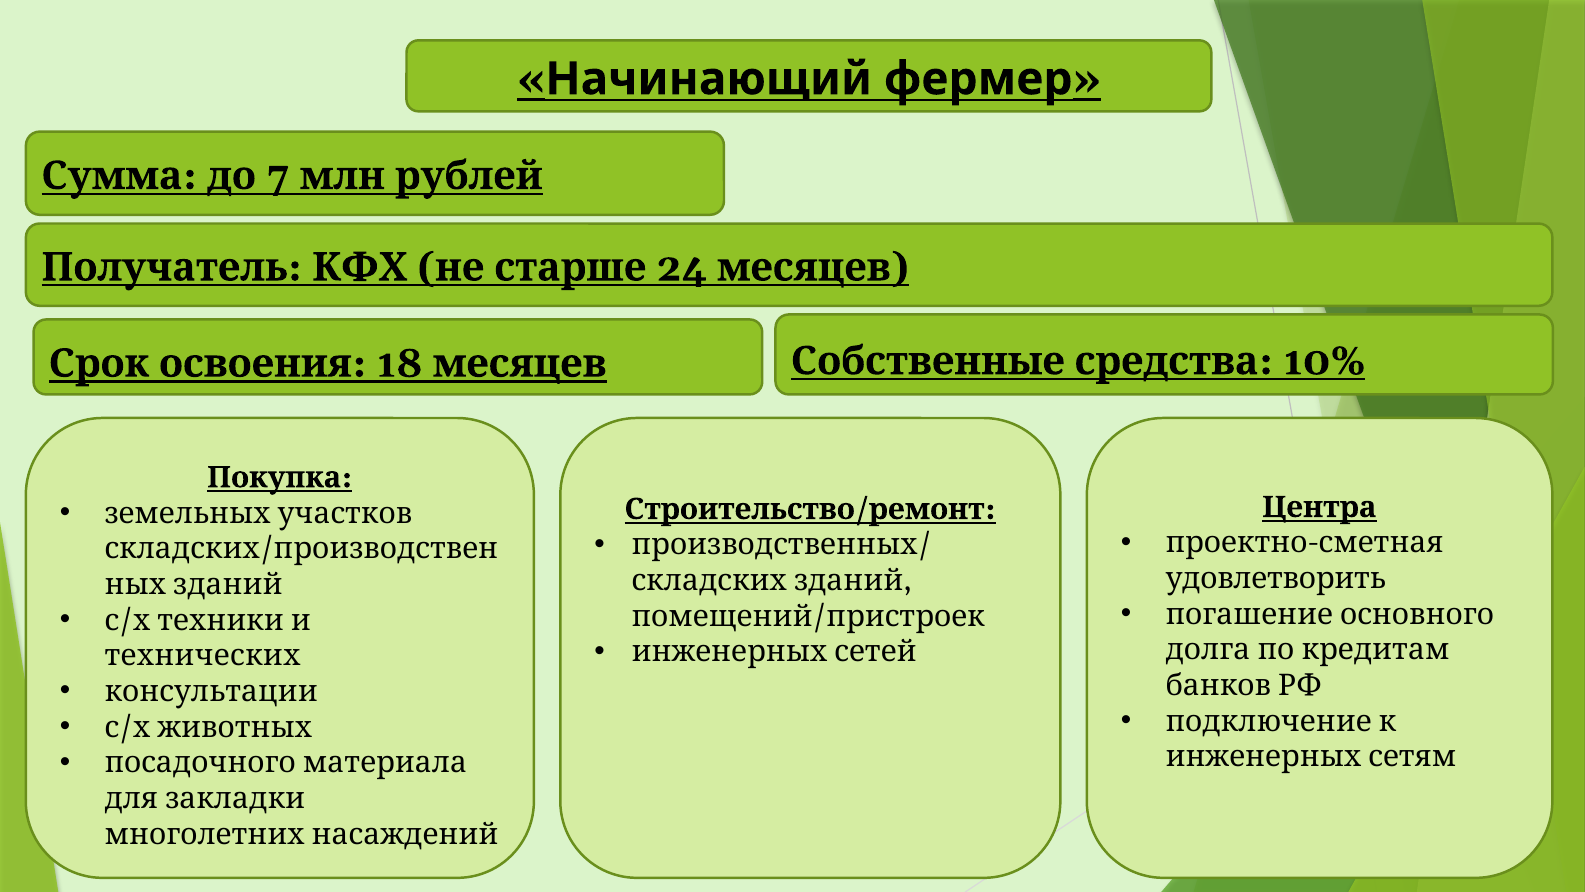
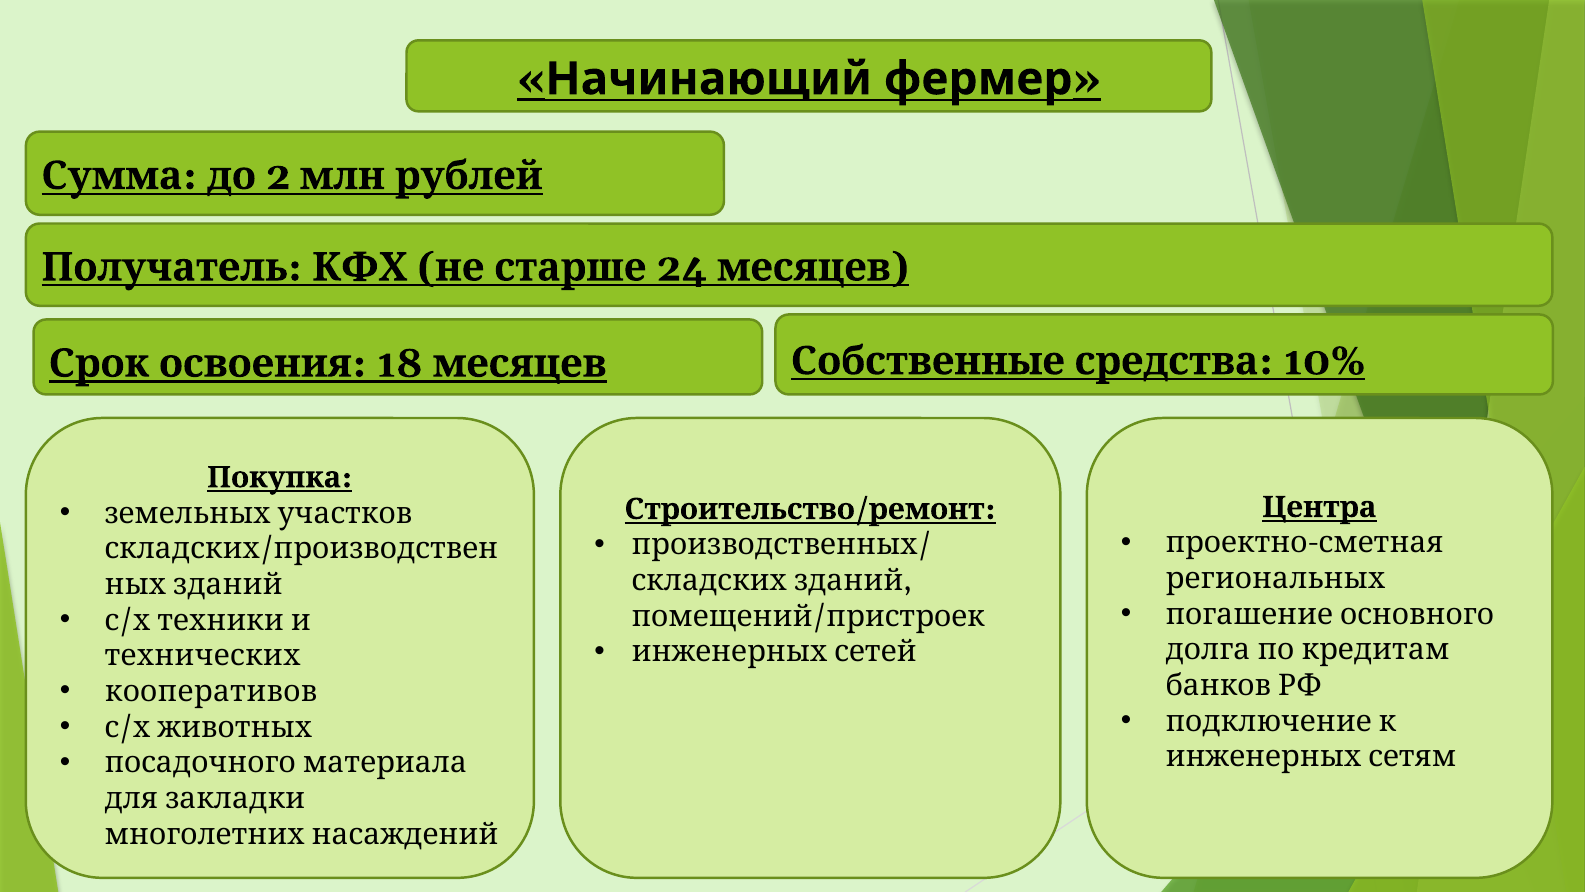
7: 7 -> 2
удовлетворить: удовлетворить -> региональных
консультации: консультации -> кооперативов
